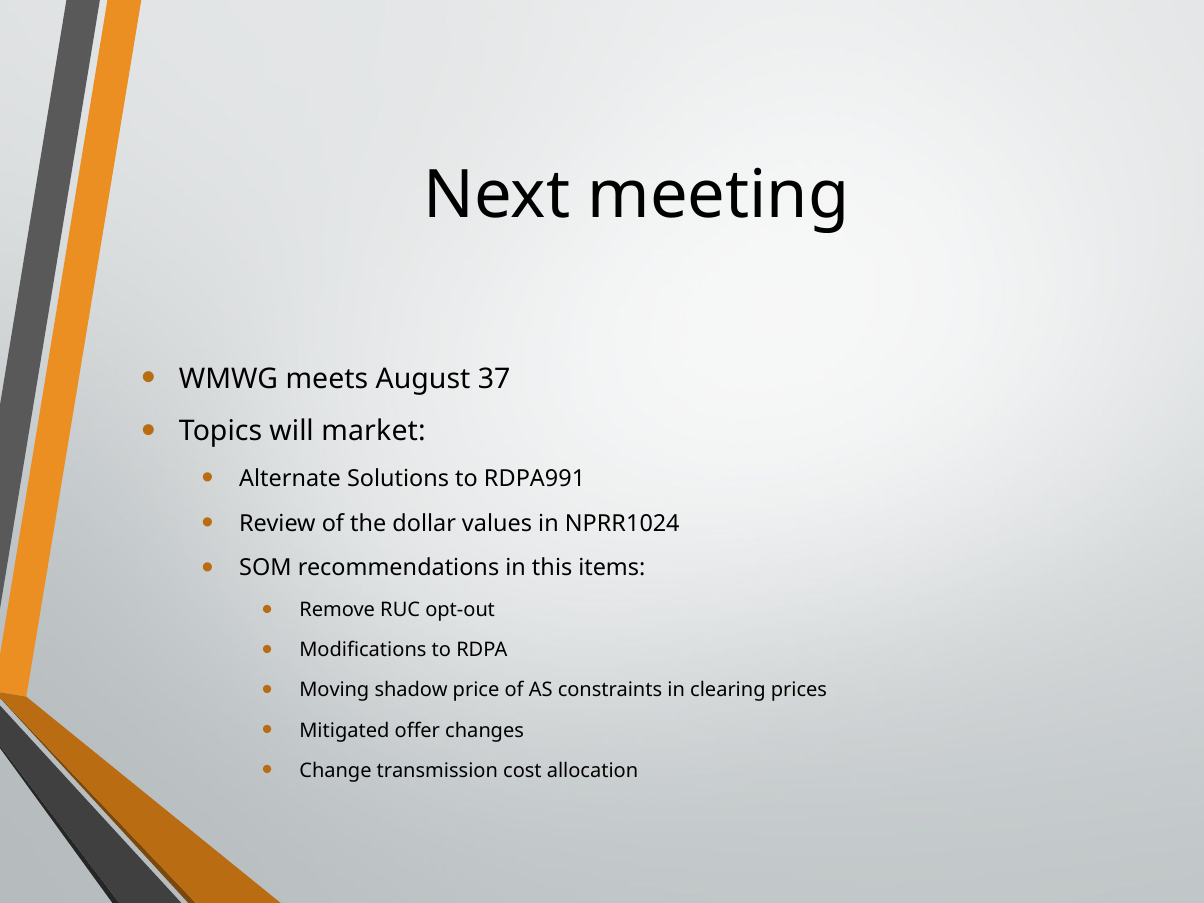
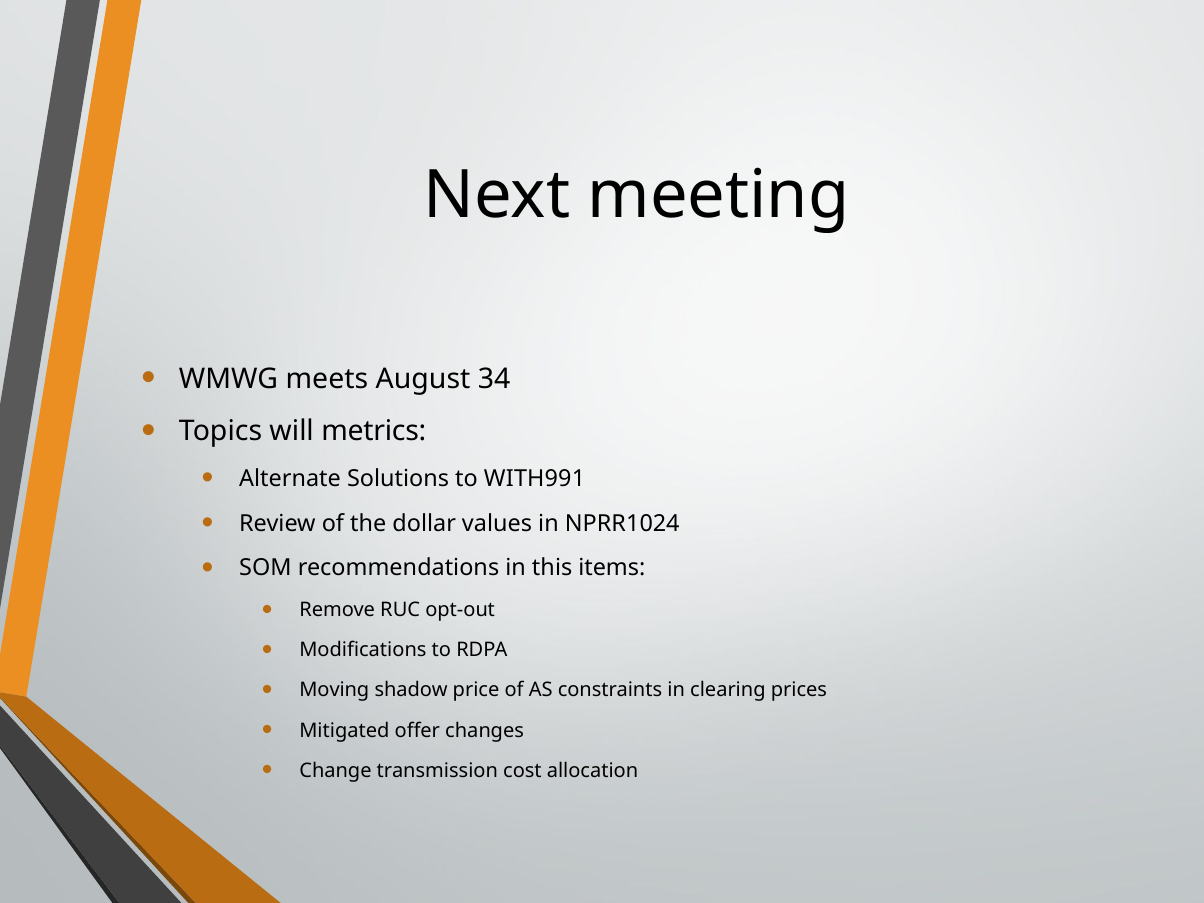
37: 37 -> 34
market: market -> metrics
RDPA991: RDPA991 -> WITH991
